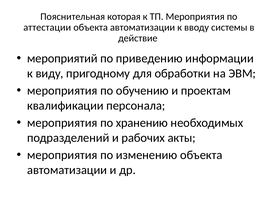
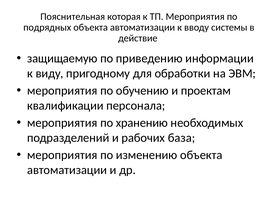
аттестации: аттестации -> подрядных
мероприятий: мероприятий -> защищаемую
акты: акты -> база
